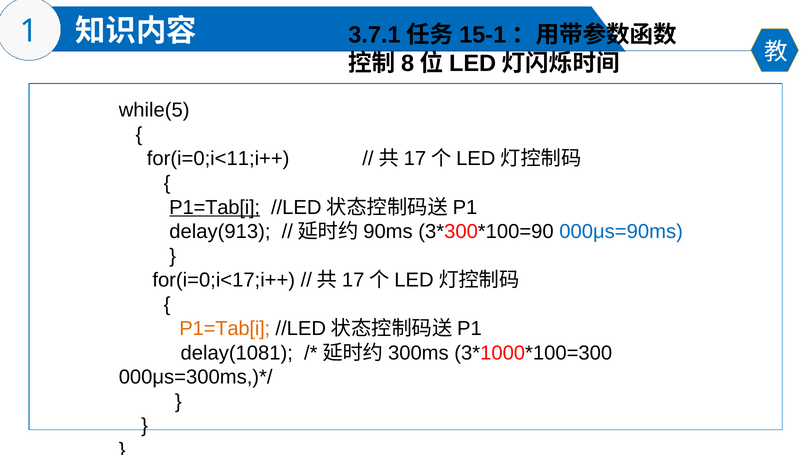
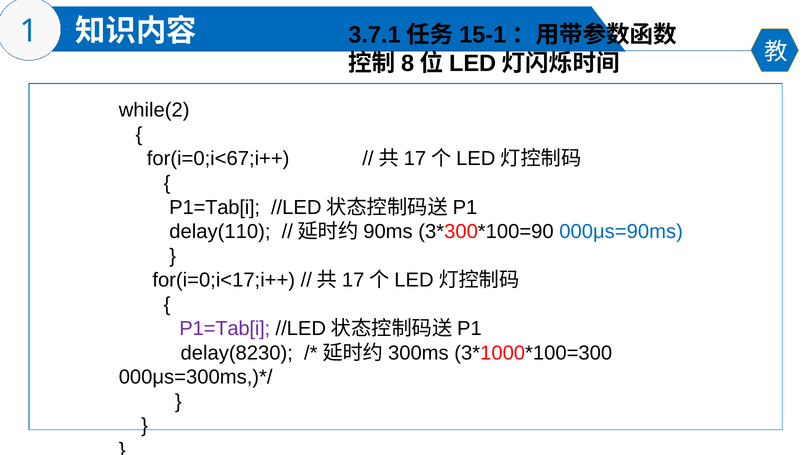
while(5: while(5 -> while(2
for(i=0;i<11;i++: for(i=0;i<11;i++ -> for(i=0;i<67;i++
P1=Tab[i at (215, 207) underline: present -> none
delay(913: delay(913 -> delay(110
P1=Tab[i at (225, 329) colour: orange -> purple
delay(1081: delay(1081 -> delay(8230
